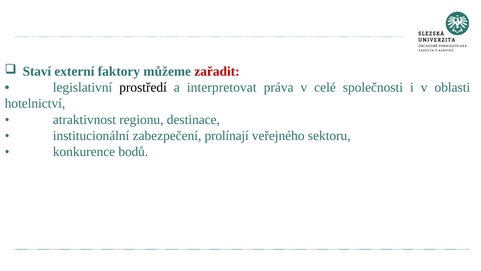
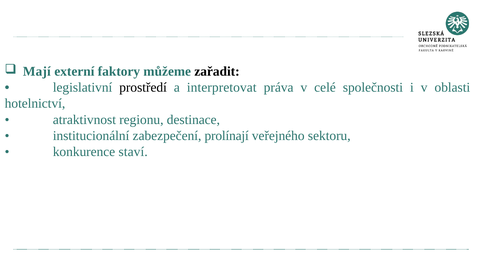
Staví: Staví -> Mají
zařadit colour: red -> black
bodů: bodů -> staví
